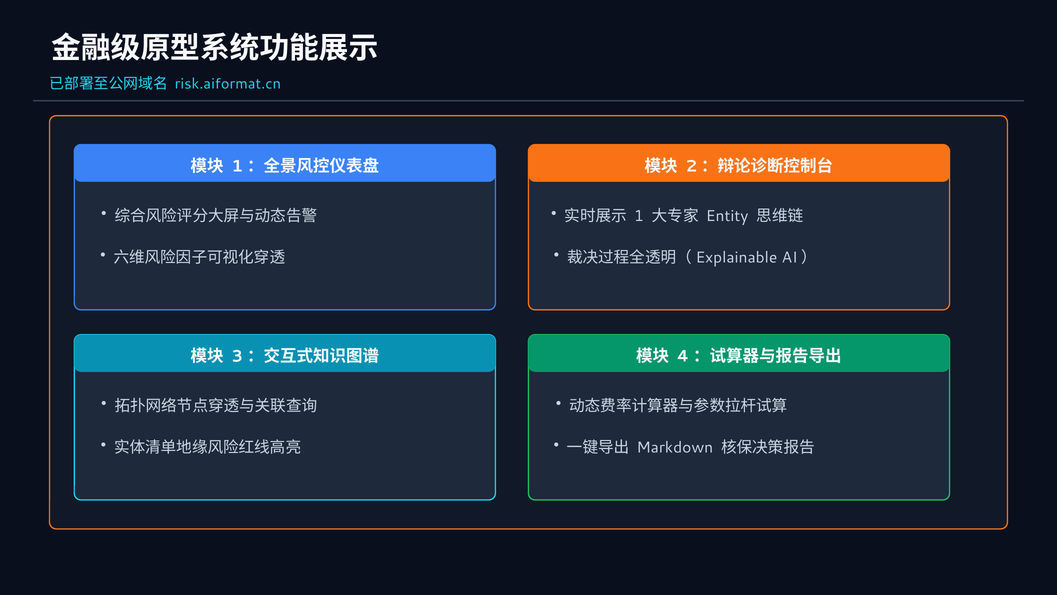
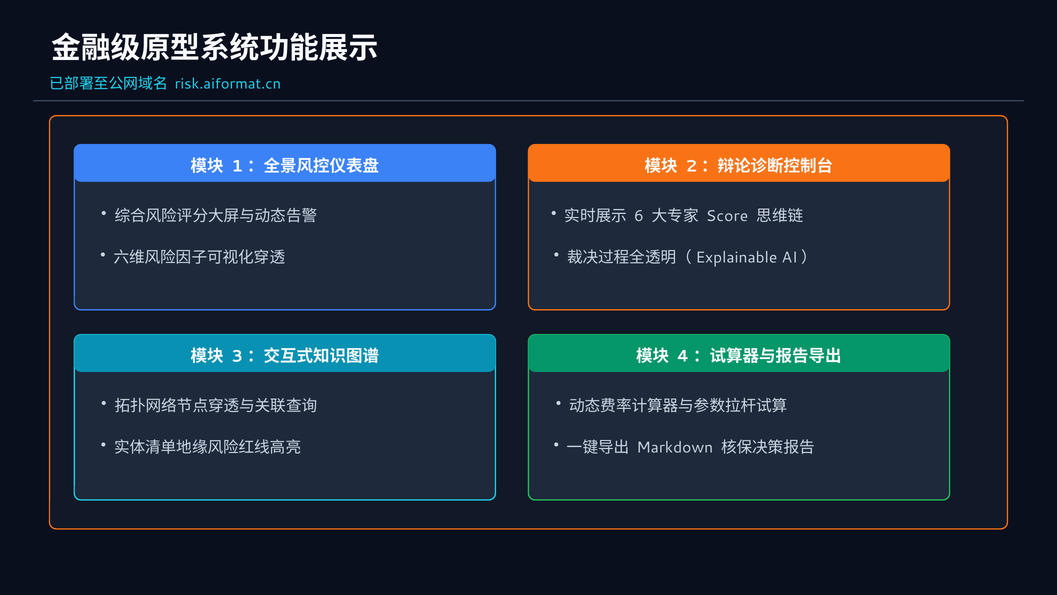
1: 1 -> 6
Entity: Entity -> Score
